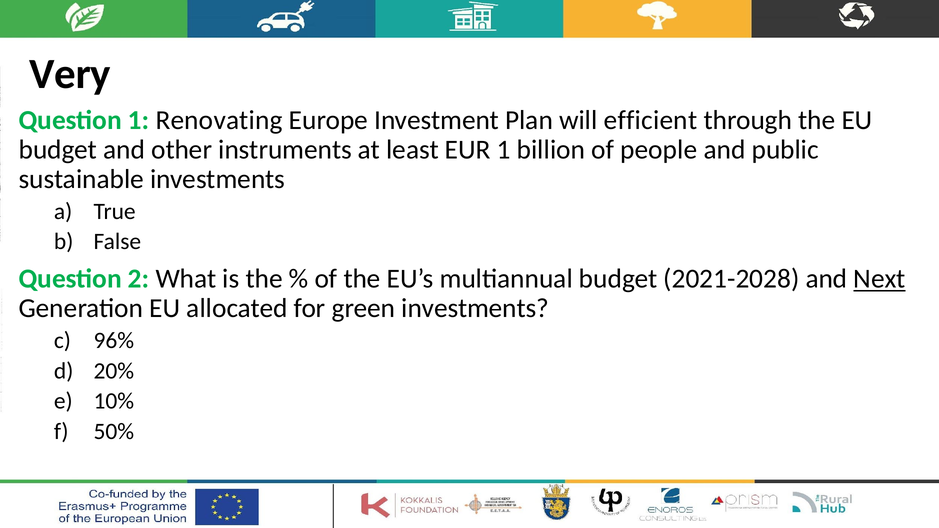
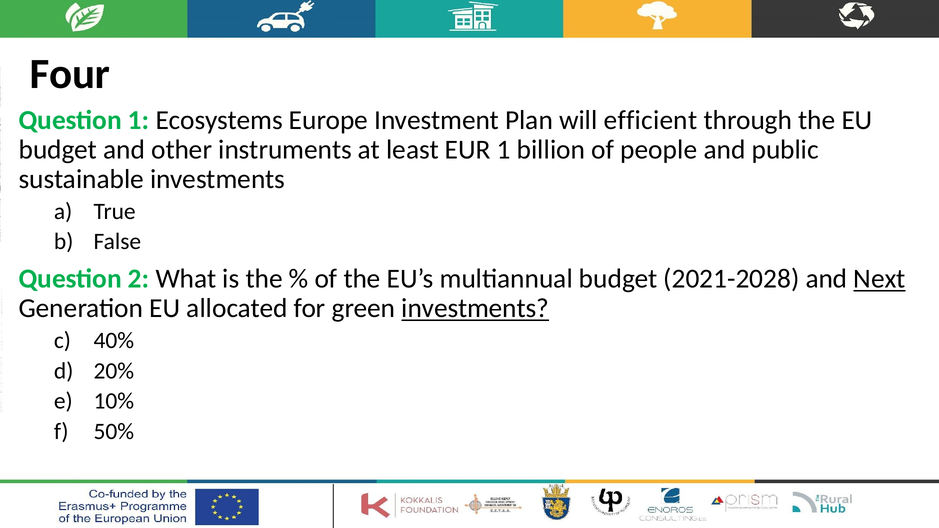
Very: Very -> Four
Renovating: Renovating -> Ecosystems
investments at (475, 308) underline: none -> present
96%: 96% -> 40%
